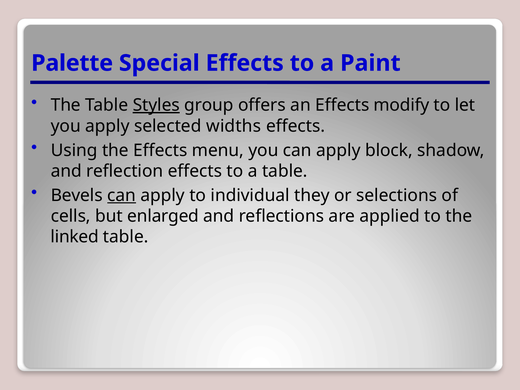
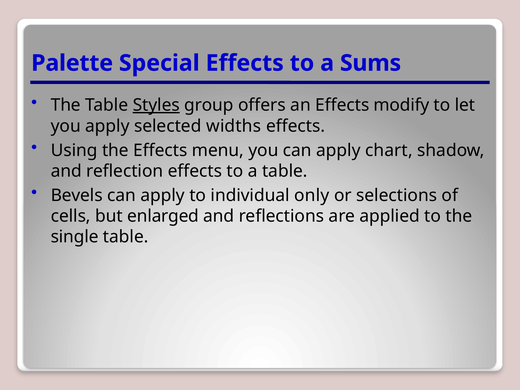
Paint: Paint -> Sums
block: block -> chart
can at (122, 195) underline: present -> none
they: they -> only
linked: linked -> single
